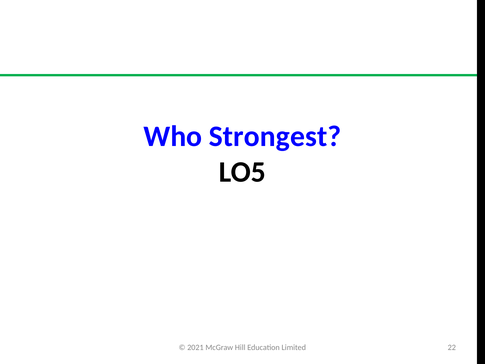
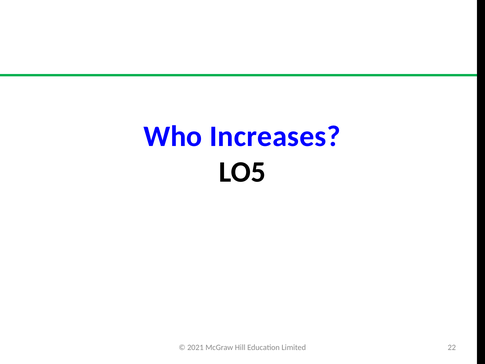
Strongest: Strongest -> Increases
